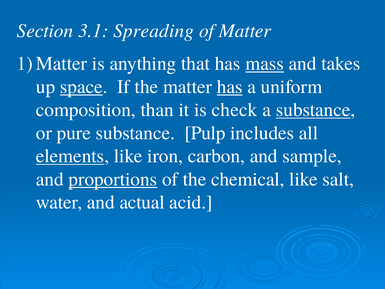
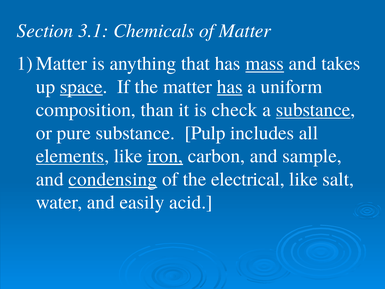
Spreading: Spreading -> Chemicals
iron underline: none -> present
proportions: proportions -> condensing
chemical: chemical -> electrical
actual: actual -> easily
